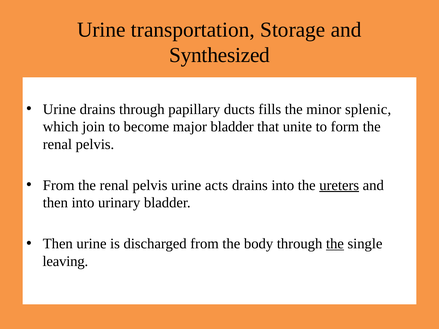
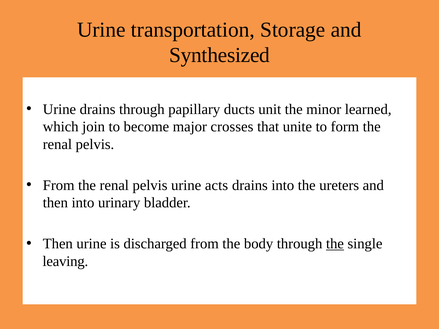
fills: fills -> unit
splenic: splenic -> learned
major bladder: bladder -> crosses
ureters underline: present -> none
